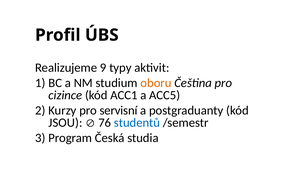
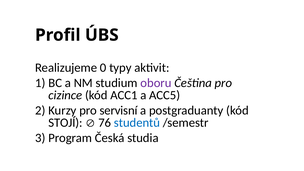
9: 9 -> 0
oboru colour: orange -> purple
JSOU: JSOU -> STOJÍ
